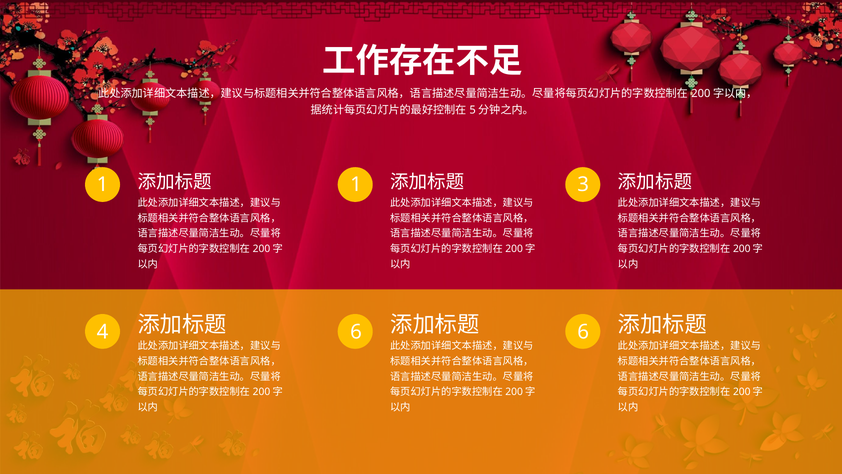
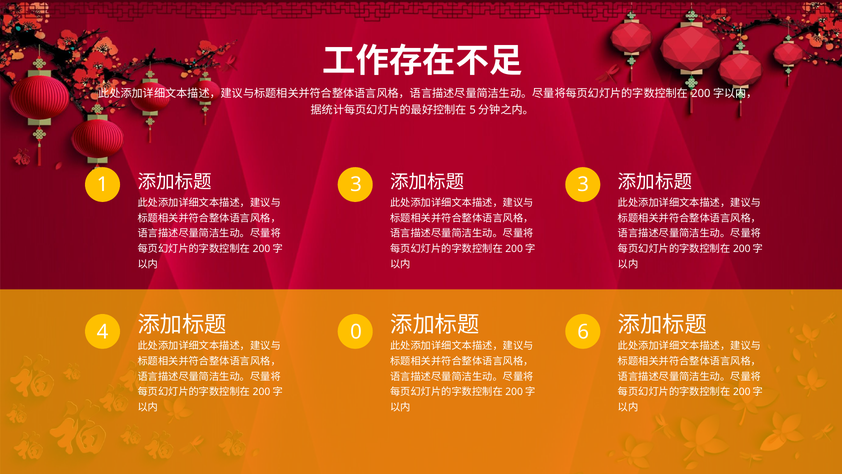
1 1: 1 -> 3
4 6: 6 -> 0
